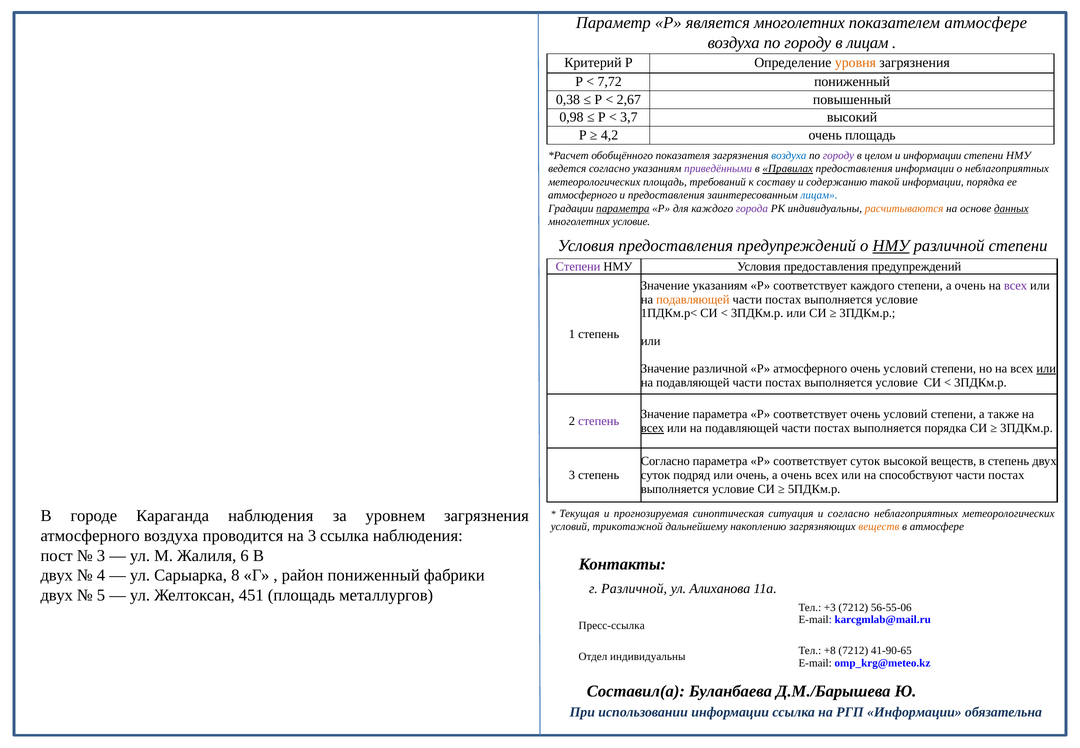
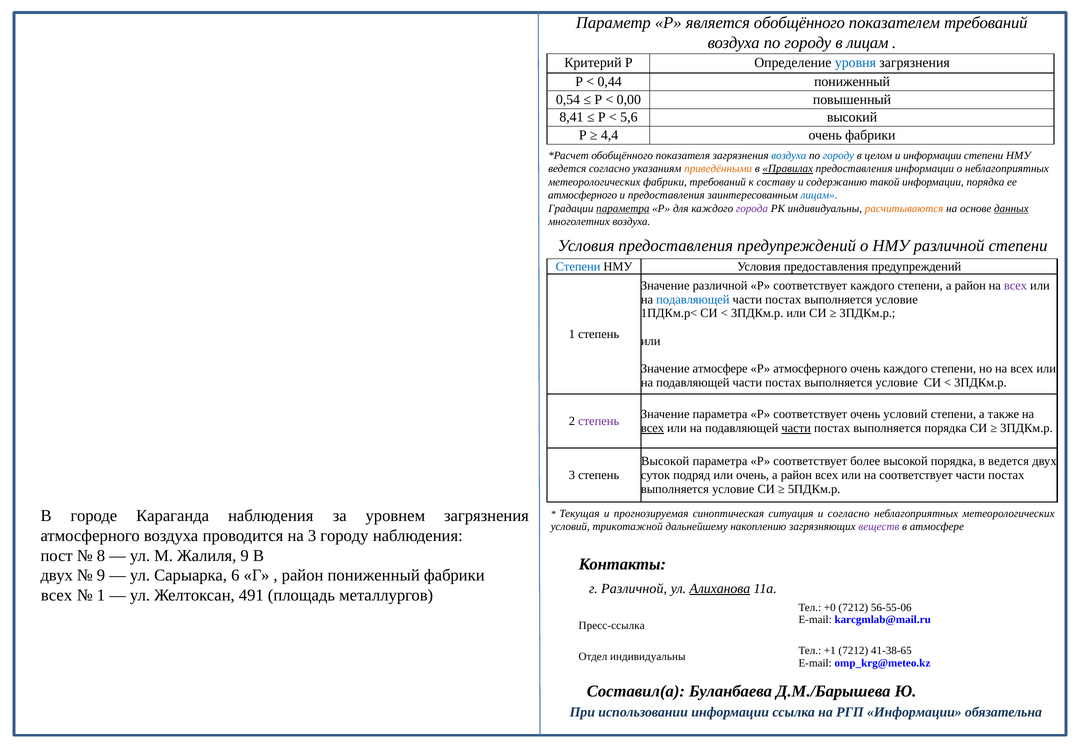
является многолетних: многолетних -> обобщённого
показателем атмосфере: атмосфере -> требований
уровня colour: orange -> blue
7,72: 7,72 -> 0,44
0,38: 0,38 -> 0,54
2,67: 2,67 -> 0,00
0,98: 0,98 -> 8,41
3,7: 3,7 -> 5,6
4,2: 4,2 -> 4,4
очень площадь: площадь -> фабрики
городу at (839, 155) colour: purple -> blue
приведёнными colour: purple -> orange
метеорологических площадь: площадь -> фабрики
многолетних условие: условие -> воздуха
НМУ at (891, 246) underline: present -> none
Степени at (578, 266) colour: purple -> blue
Значение указаниям: указаниям -> различной
степени а очень: очень -> район
подавляющей at (693, 299) colour: orange -> blue
Значение различной: различной -> атмосфере
условий at (905, 368): условий -> каждого
или at (1046, 368) underline: present -> none
части at (796, 428) underline: none -> present
Согласно at (665, 461): Согласно -> Высокой
соответствует суток: суток -> более
высокой веществ: веществ -> порядка
в степень: степень -> ведется
очень at (796, 475): очень -> район
на способствуют: способствуют -> соответствует
веществ at (879, 526) colour: orange -> purple
3 ссылка: ссылка -> городу
3 at (101, 555): 3 -> 8
Жалиля 6: 6 -> 9
4 at (101, 575): 4 -> 9
8: 8 -> 6
Алиханова underline: none -> present
двух at (57, 595): двух -> всех
5 at (101, 595): 5 -> 1
451: 451 -> 491
+3: +3 -> +0
+8: +8 -> +1
41-90-65: 41-90-65 -> 41-38-65
